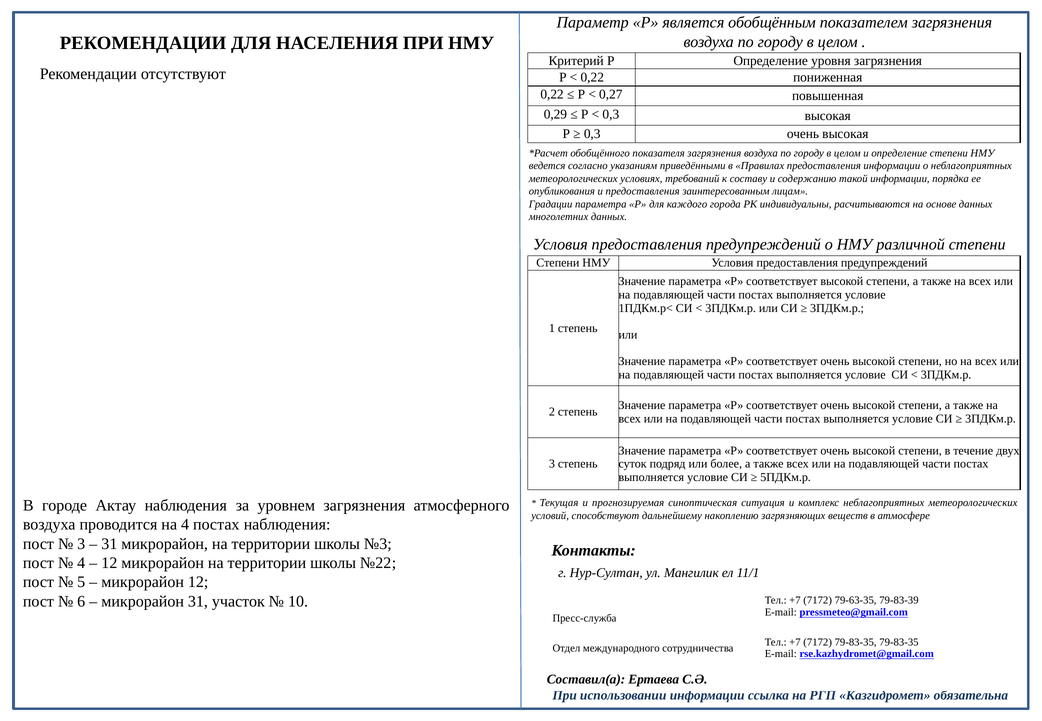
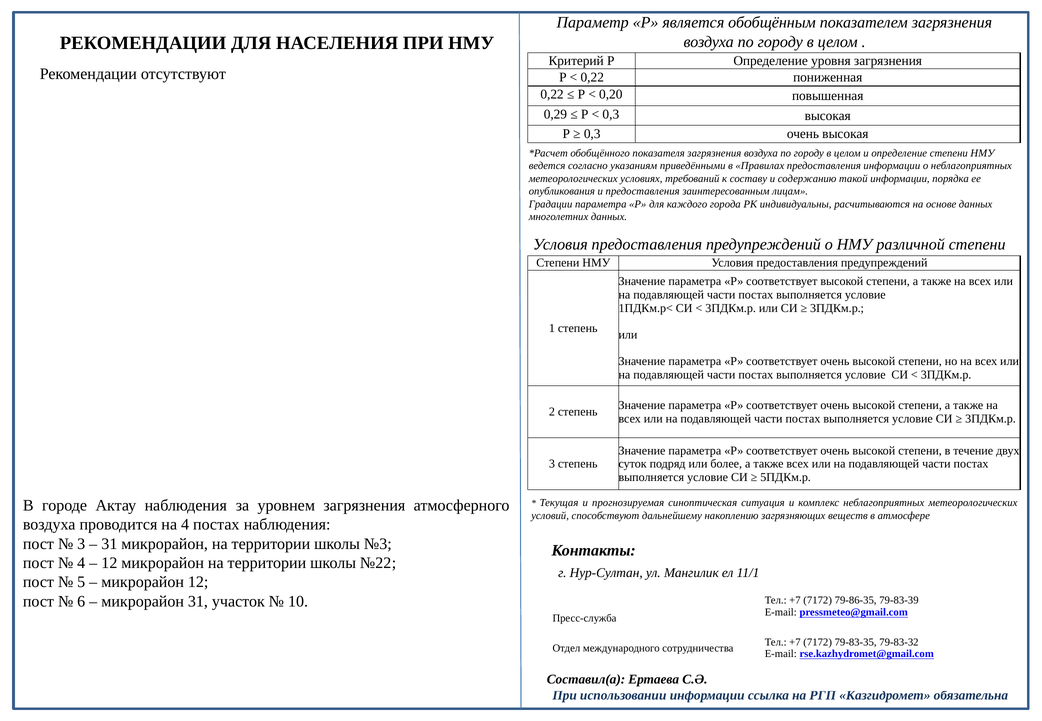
0,27: 0,27 -> 0,20
79-63-35: 79-63-35 -> 79-86-35
79-83-35 79-83-35: 79-83-35 -> 79-83-32
